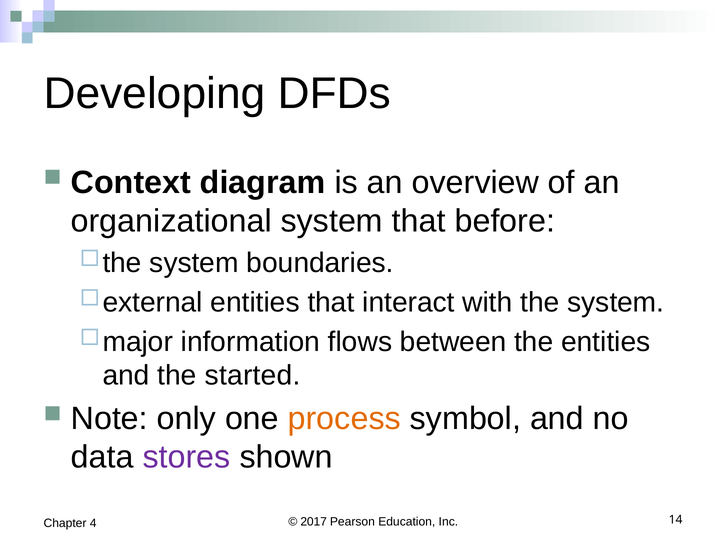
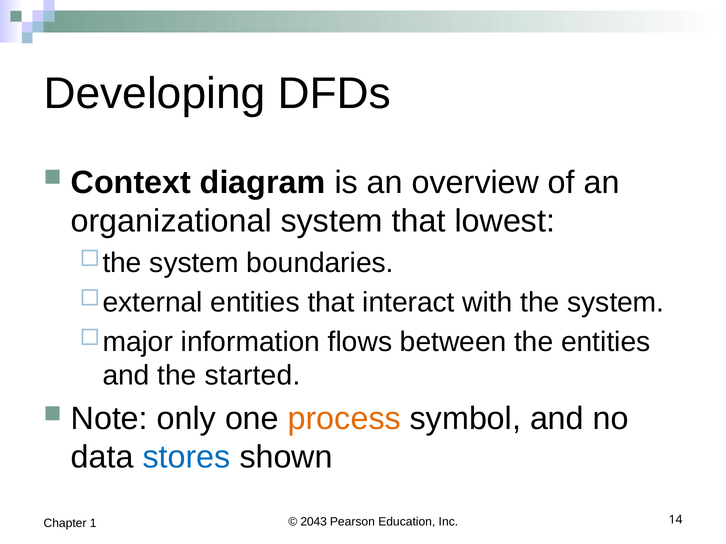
before: before -> lowest
stores colour: purple -> blue
2017: 2017 -> 2043
4: 4 -> 1
